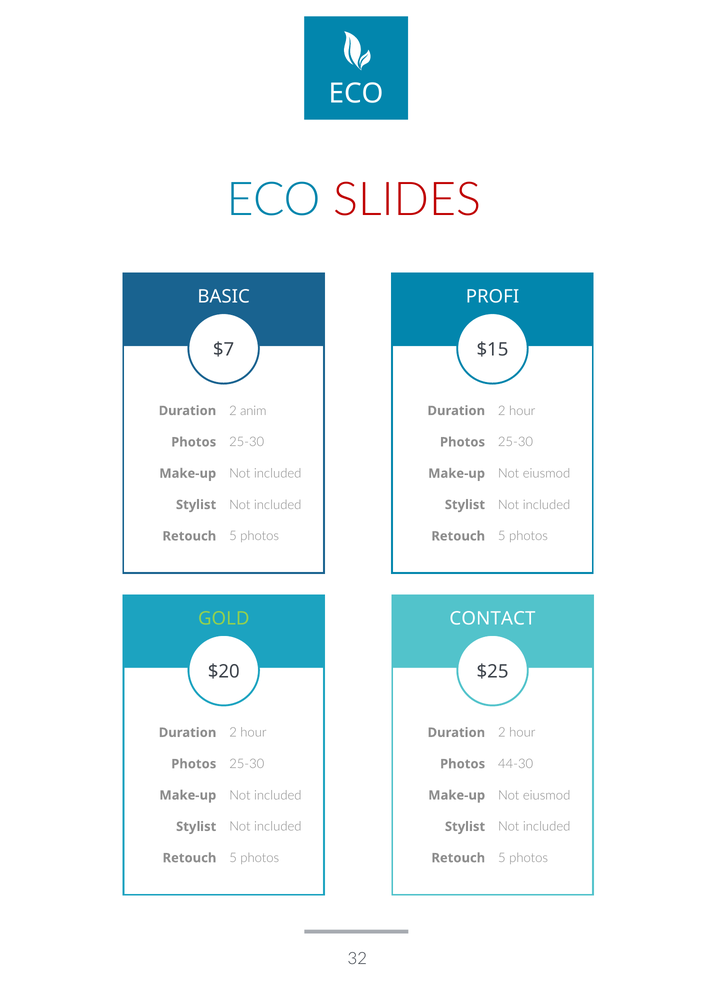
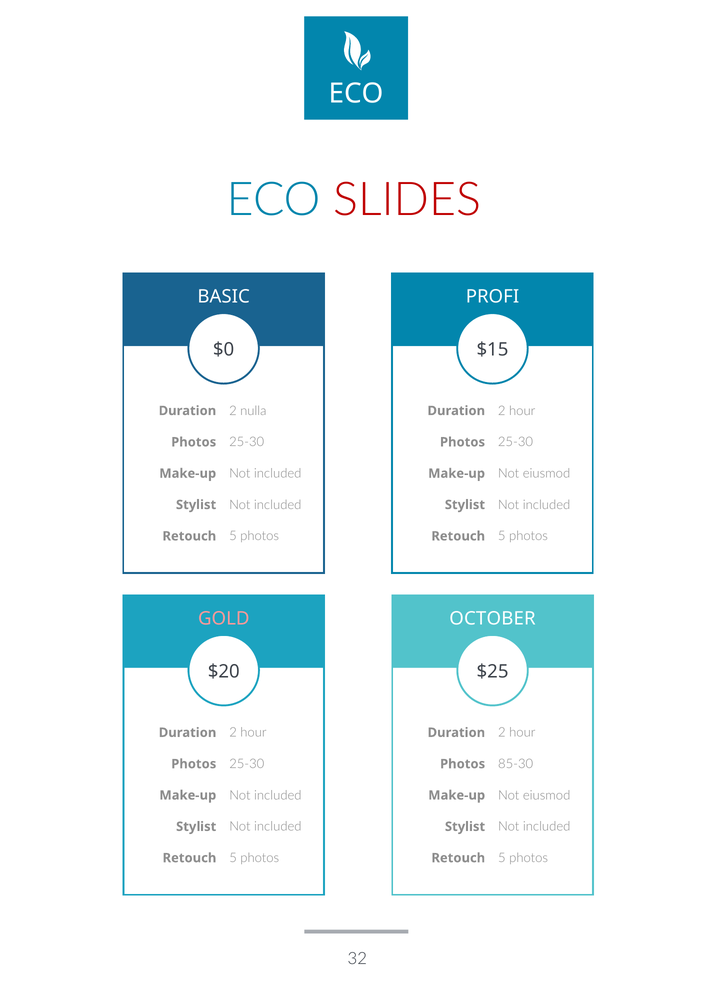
$7: $7 -> $0
anim: anim -> nulla
GOLD colour: light green -> pink
CONTACT: CONTACT -> OCTOBER
44-30: 44-30 -> 85-30
